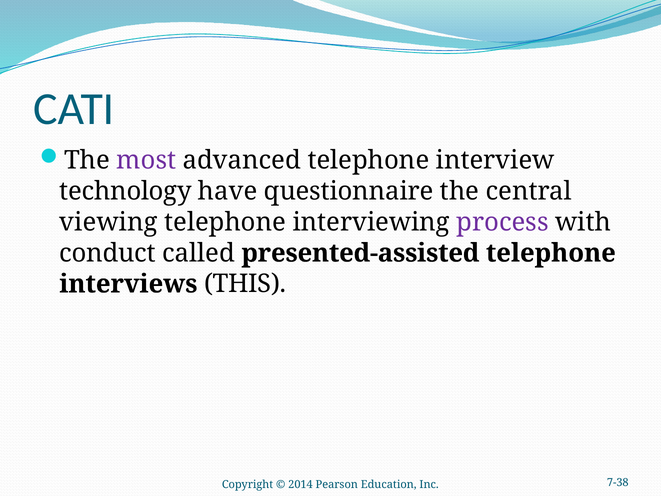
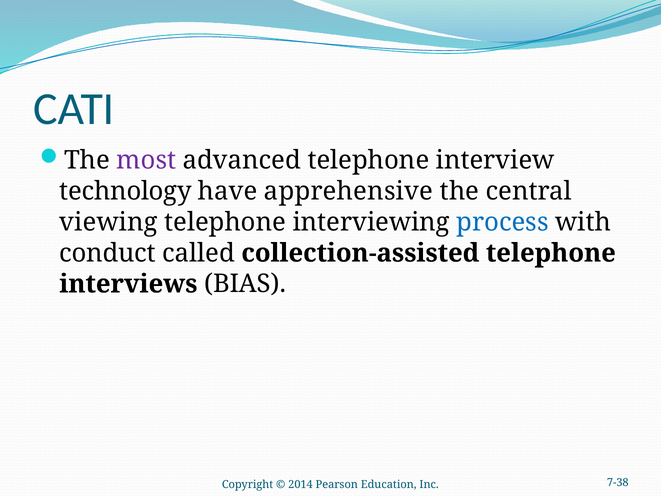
questionnaire: questionnaire -> apprehensive
process colour: purple -> blue
presented-assisted: presented-assisted -> collection-assisted
THIS: THIS -> BIAS
